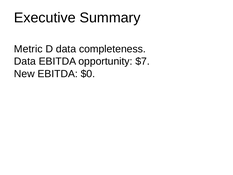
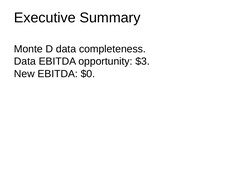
Metric: Metric -> Monte
$7: $7 -> $3
